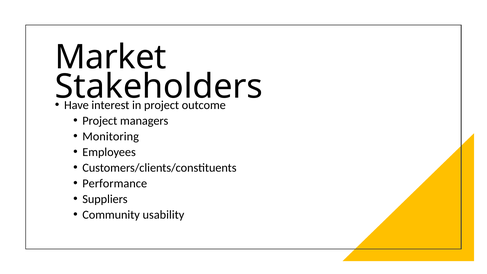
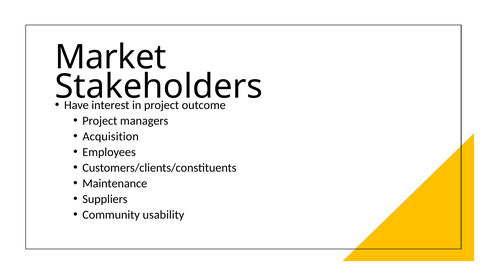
Monitoring: Monitoring -> Acquisition
Performance: Performance -> Maintenance
